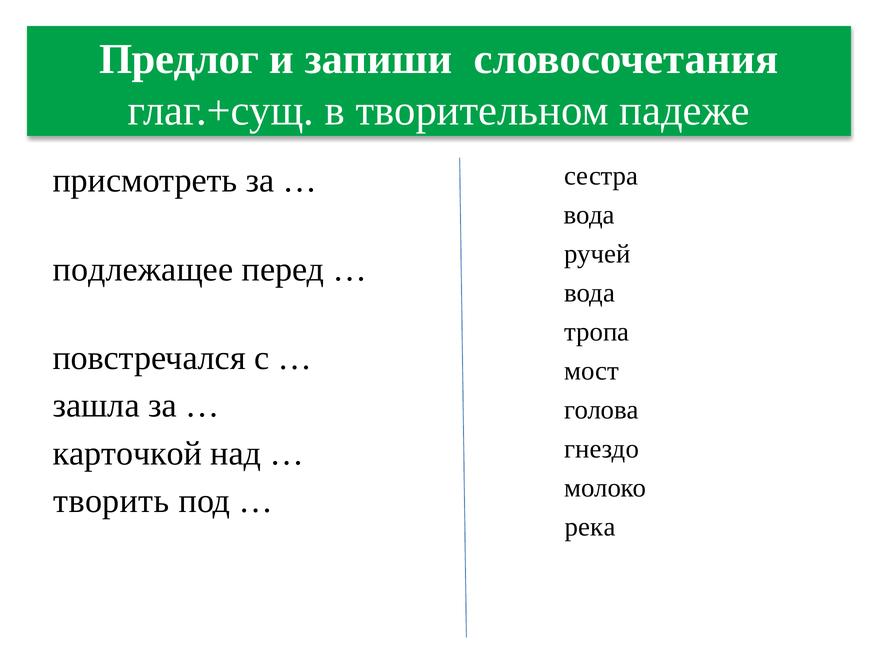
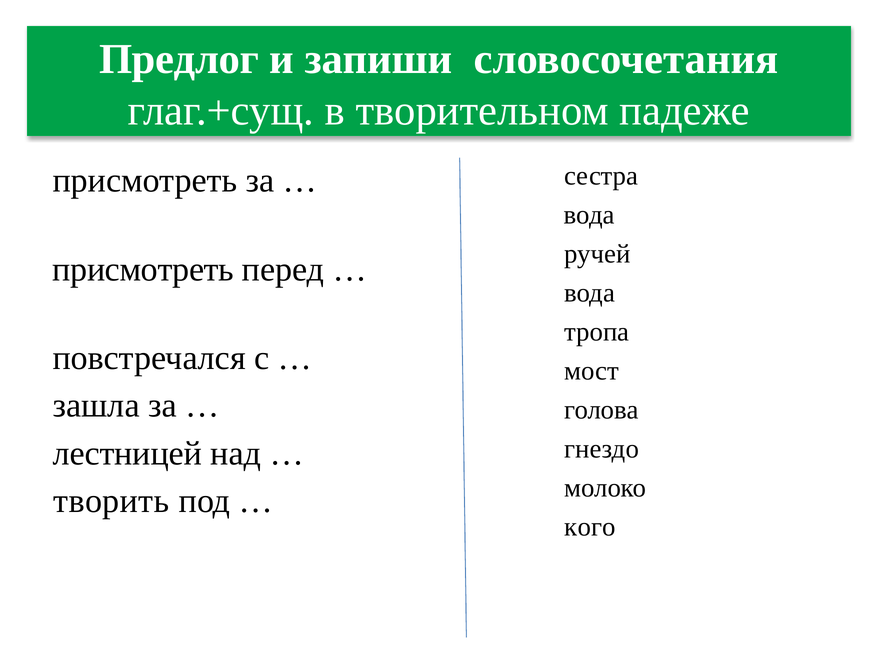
подлежащее at (143, 269): подлежащее -> присмотреть
карточкой: карточкой -> лестницей
река: река -> кого
